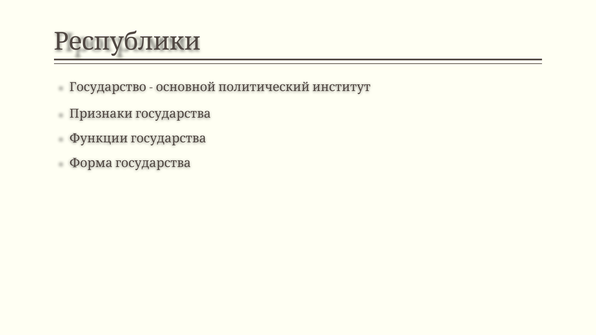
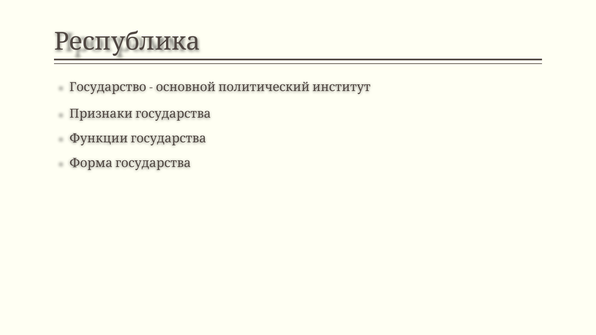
Республики: Республики -> Республика
